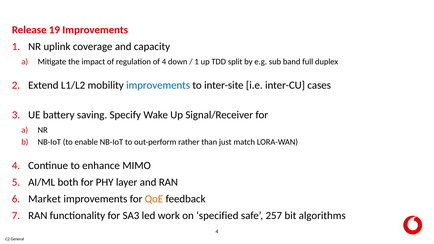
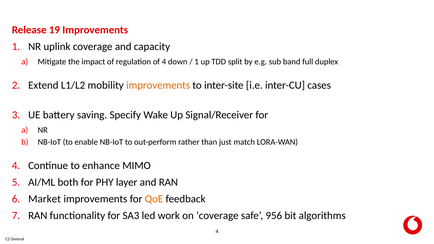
improvements at (158, 85) colour: blue -> orange
on specified: specified -> coverage
257: 257 -> 956
